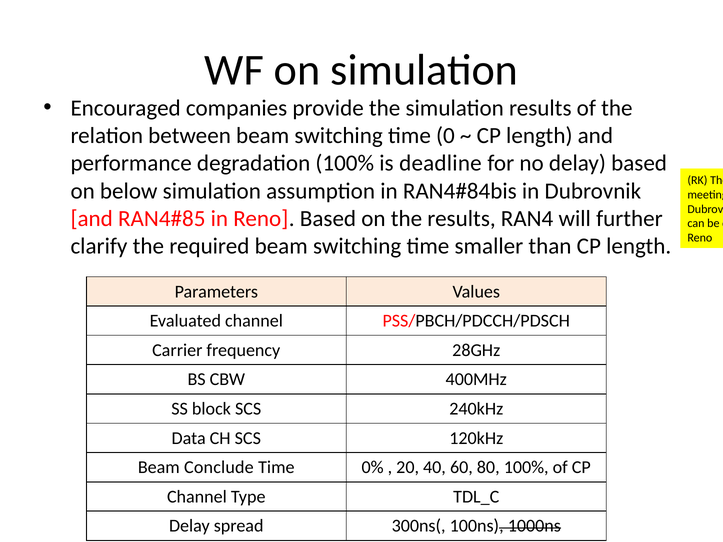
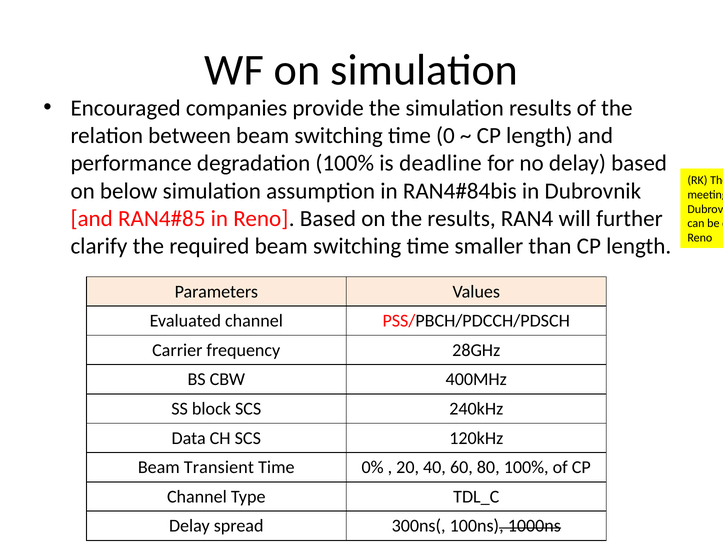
Conclude: Conclude -> Transient
